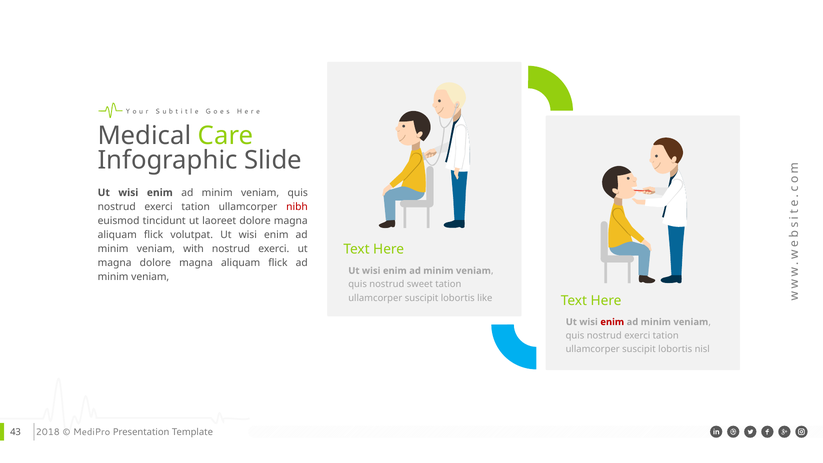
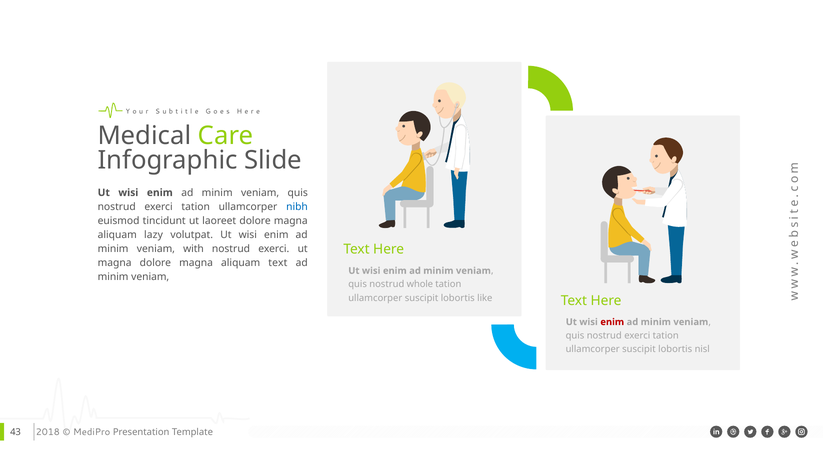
nibh colour: red -> blue
flick at (154, 235): flick -> lazy
flick at (278, 263): flick -> text
sweet: sweet -> whole
